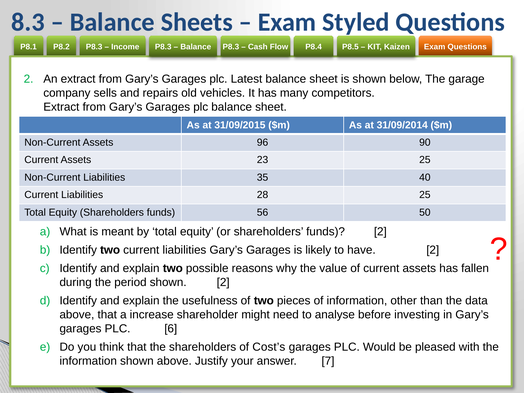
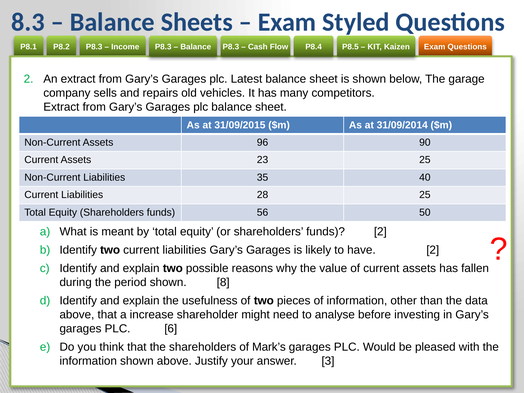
shown 2: 2 -> 8
Cost’s: Cost’s -> Mark’s
7: 7 -> 3
